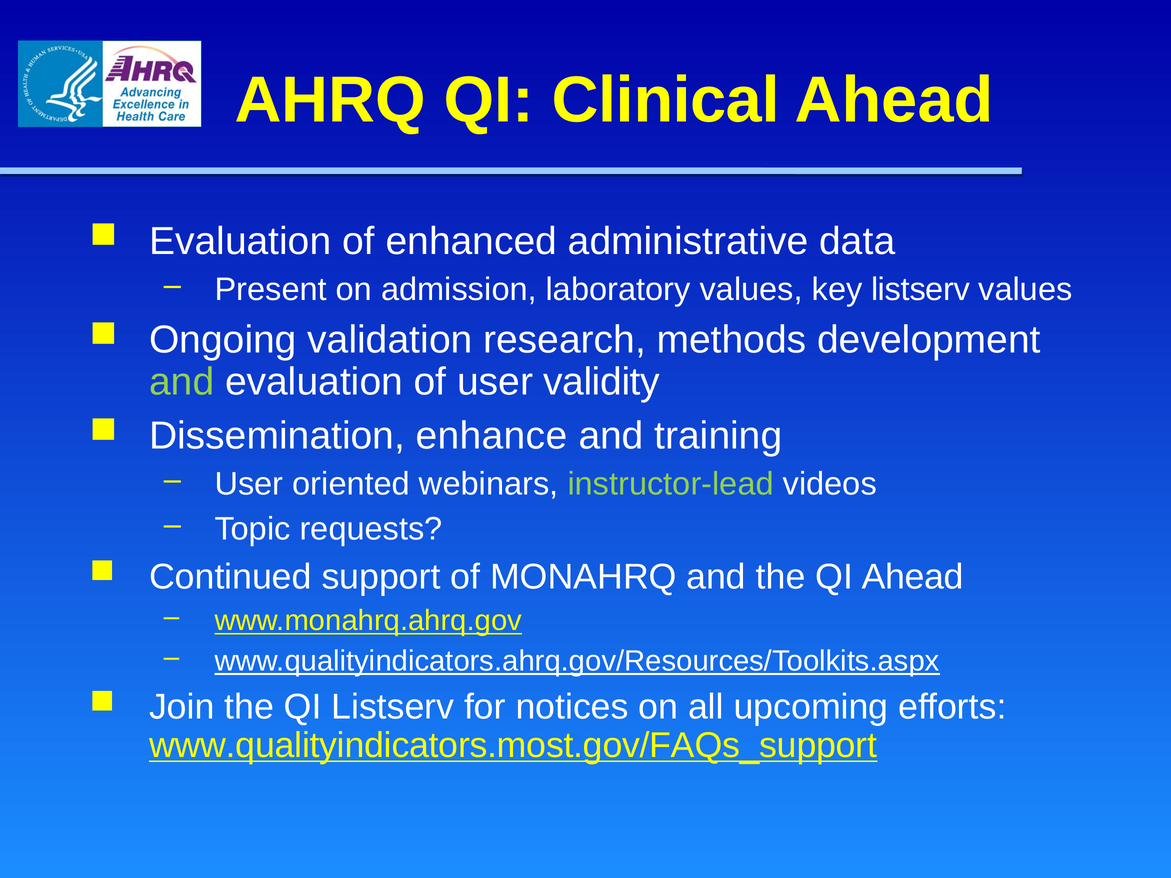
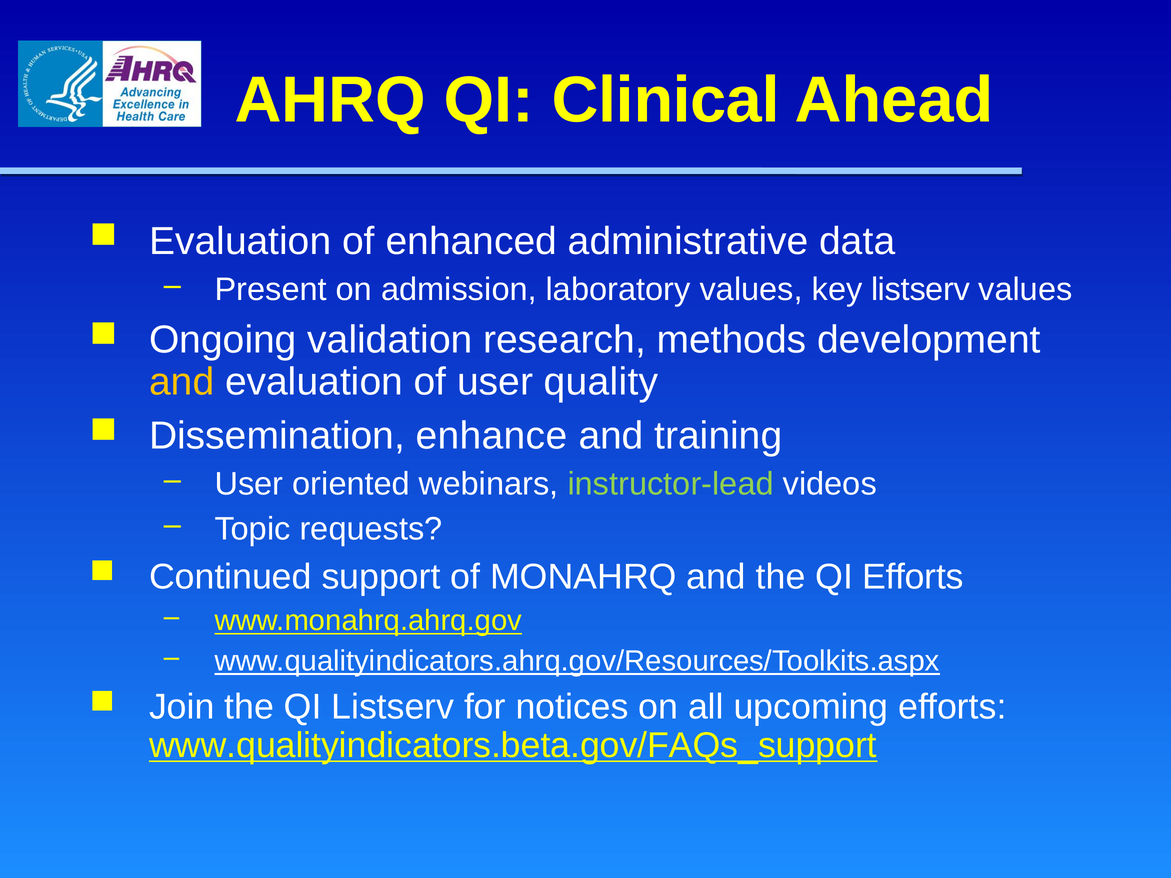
and at (182, 382) colour: light green -> yellow
validity: validity -> quality
QI Ahead: Ahead -> Efforts
www.qualityindicators.most.gov/FAQs_support: www.qualityindicators.most.gov/FAQs_support -> www.qualityindicators.beta.gov/FAQs_support
